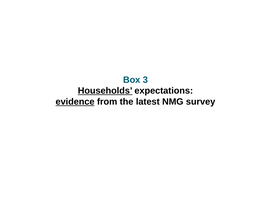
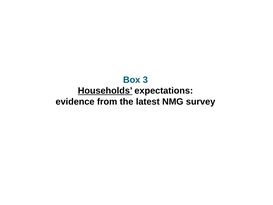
evidence underline: present -> none
